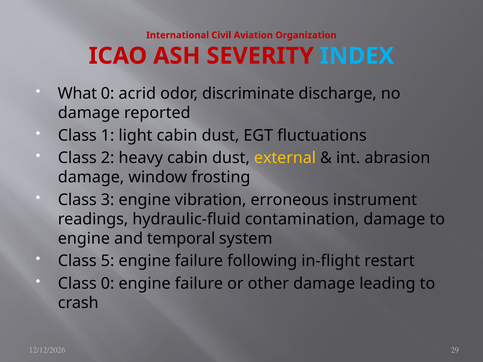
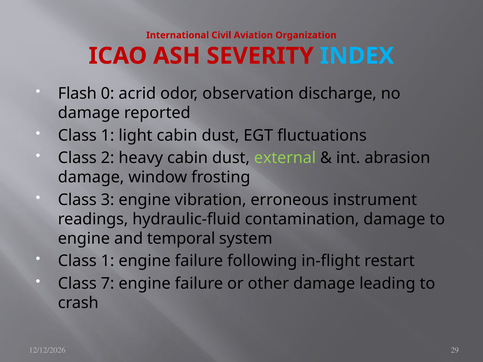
What: What -> Flash
discriminate: discriminate -> observation
external colour: yellow -> light green
5 at (108, 261): 5 -> 1
Class 0: 0 -> 7
